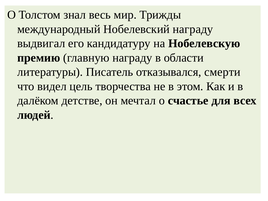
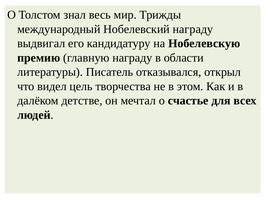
смерти: смерти -> открыл
